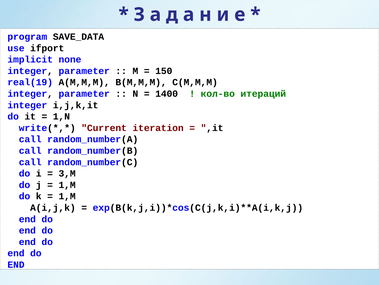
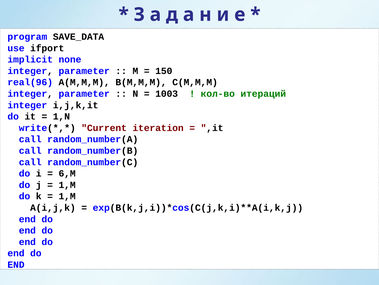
real(19: real(19 -> real(96
1400: 1400 -> 1003
3,M: 3,M -> 6,M
